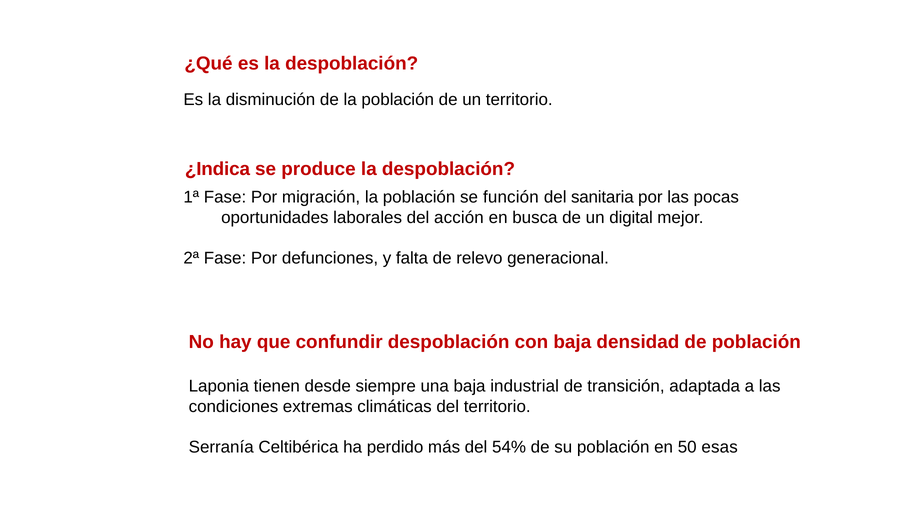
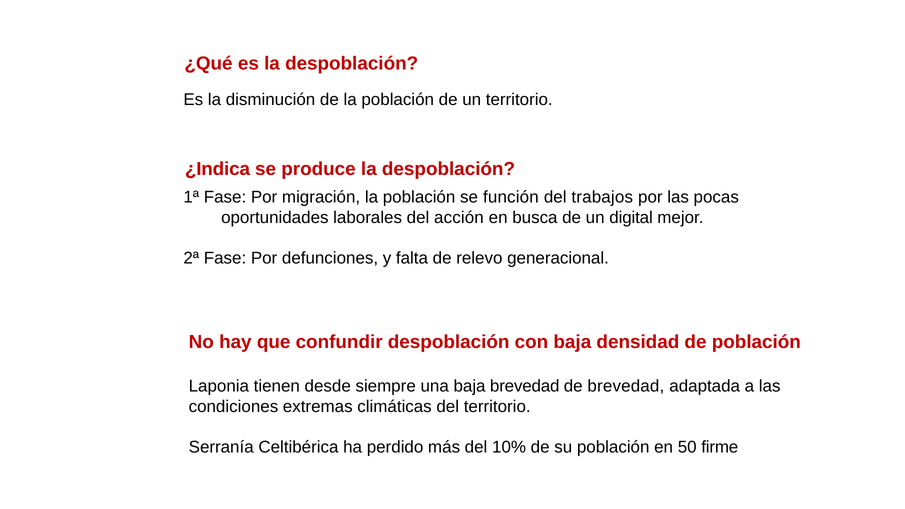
sanitaria: sanitaria -> trabajos
baja industrial: industrial -> brevedad
de transición: transición -> brevedad
54%: 54% -> 10%
esas: esas -> firme
